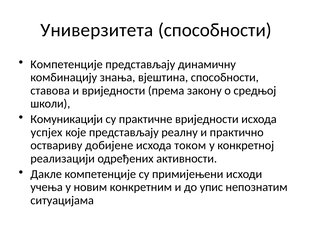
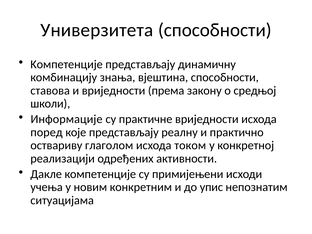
Комуникацији: Комуникацији -> Информације
успјех: успјех -> поред
добијене: добијене -> глаголом
